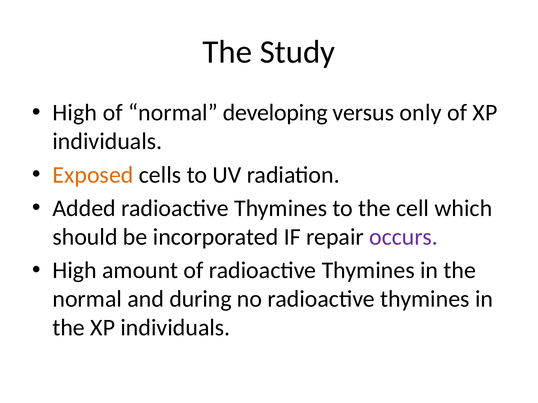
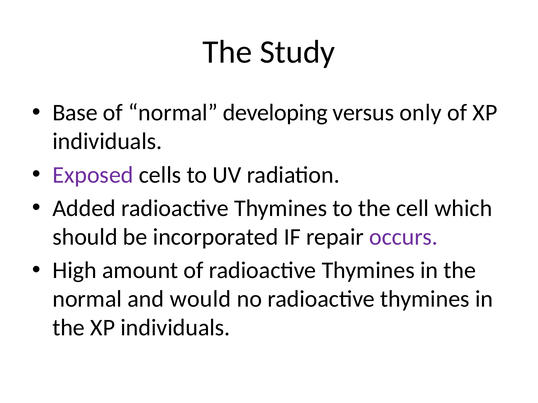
High at (75, 113): High -> Base
Exposed colour: orange -> purple
during: during -> would
